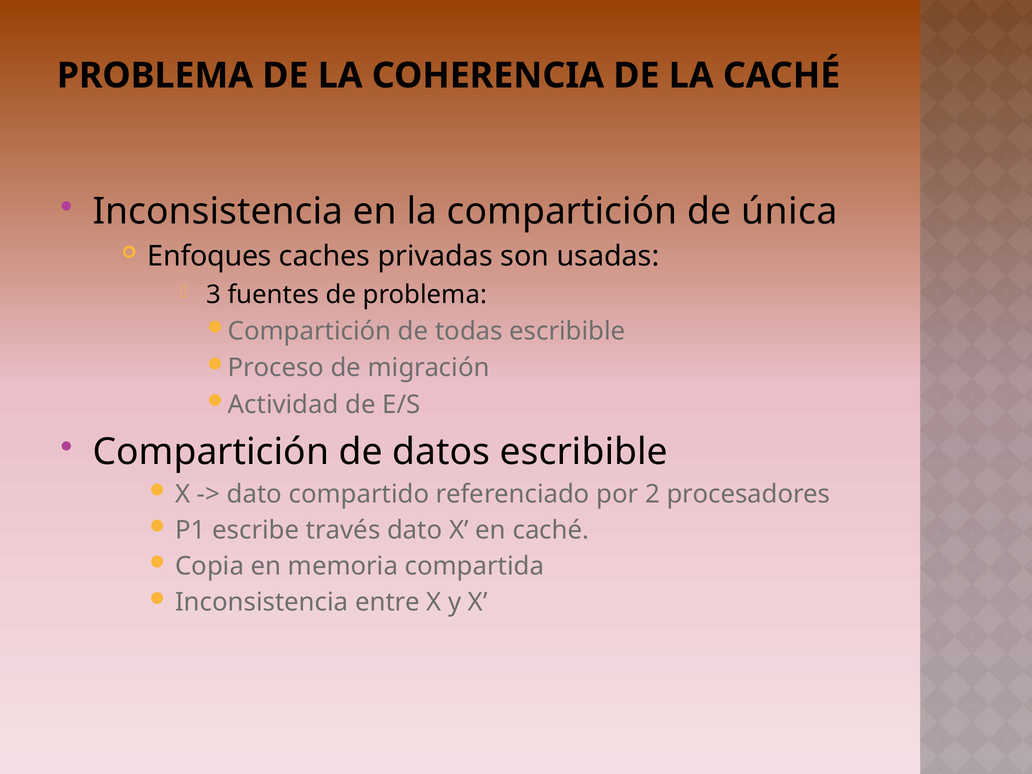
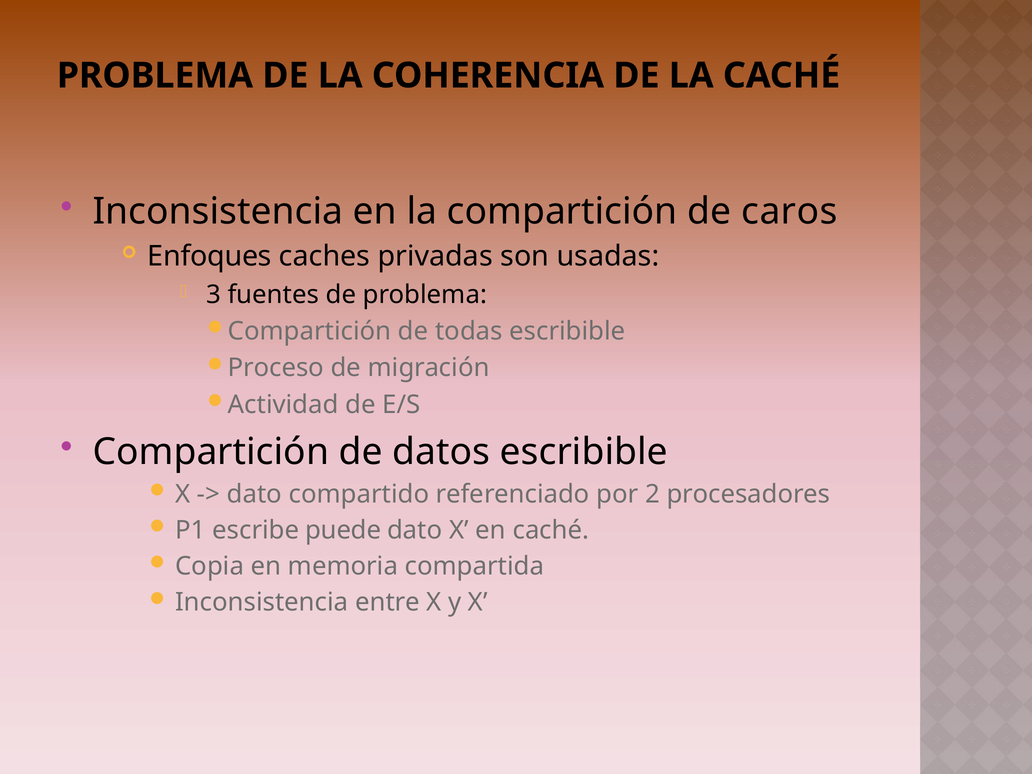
única: única -> caros
través: través -> puede
